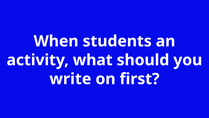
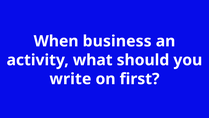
students: students -> business
